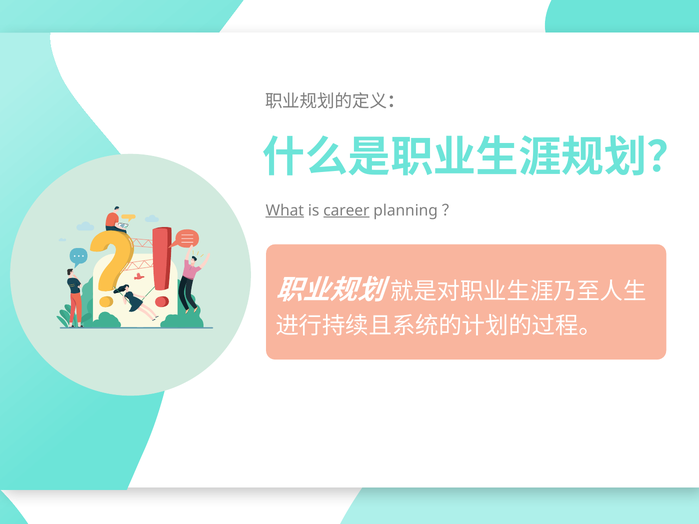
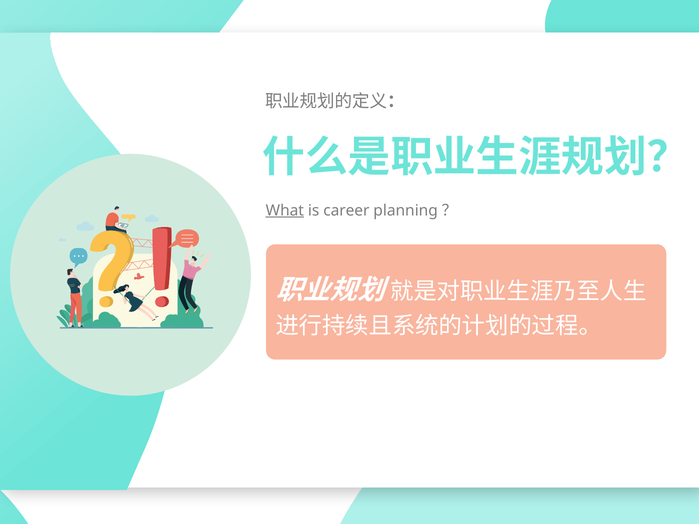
career underline: present -> none
